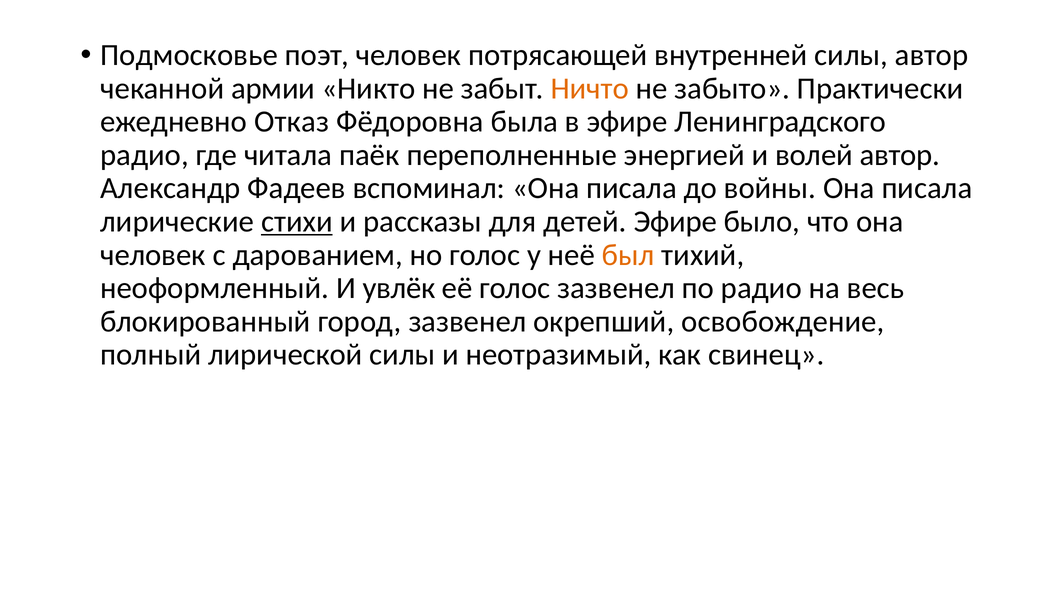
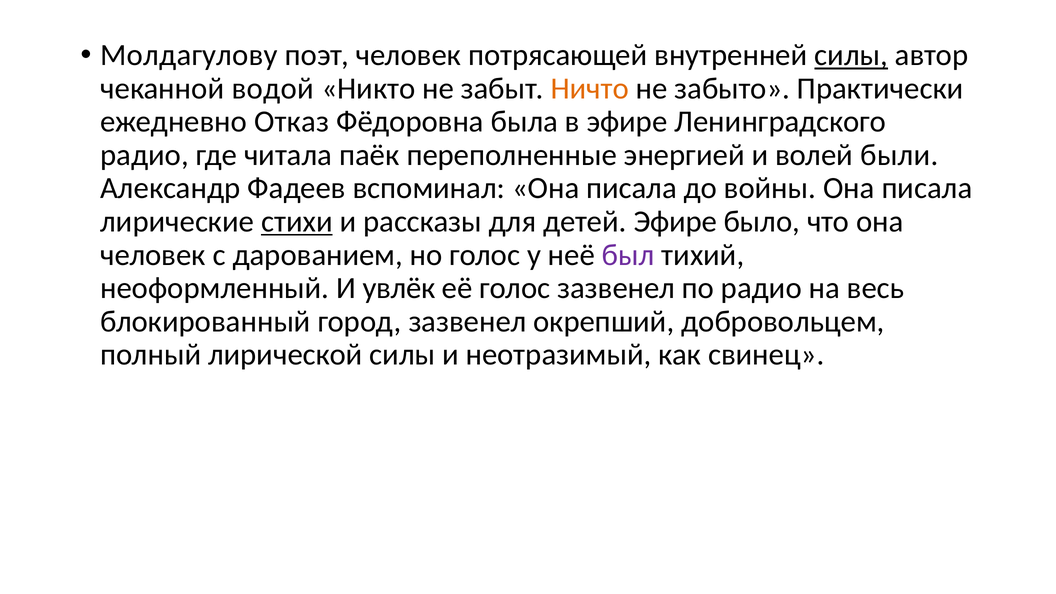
Подмосковье: Подмосковье -> Молдагулову
силы at (851, 55) underline: none -> present
армии: армии -> водой
волей автор: автор -> были
был colour: orange -> purple
освобождение: освобождение -> добровольцем
